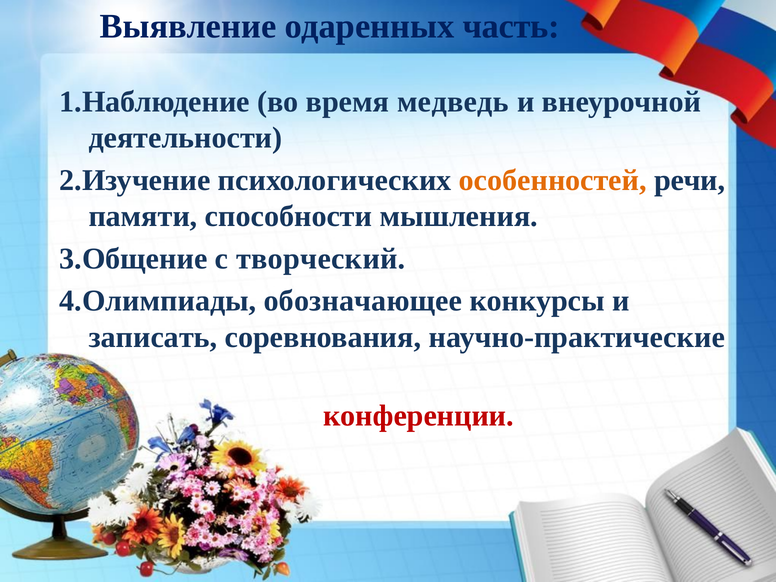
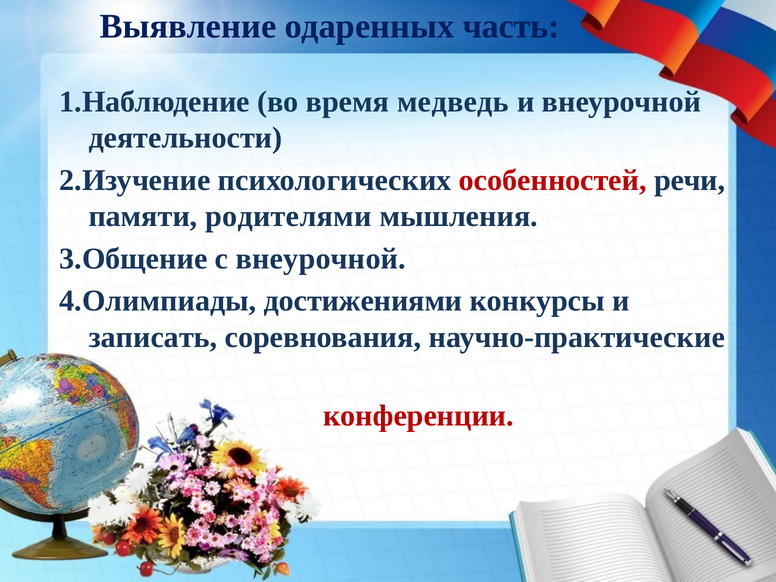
особенностей colour: orange -> red
способности: способности -> родителями
с творческий: творческий -> внеурочной
обозначающее: обозначающее -> достижениями
